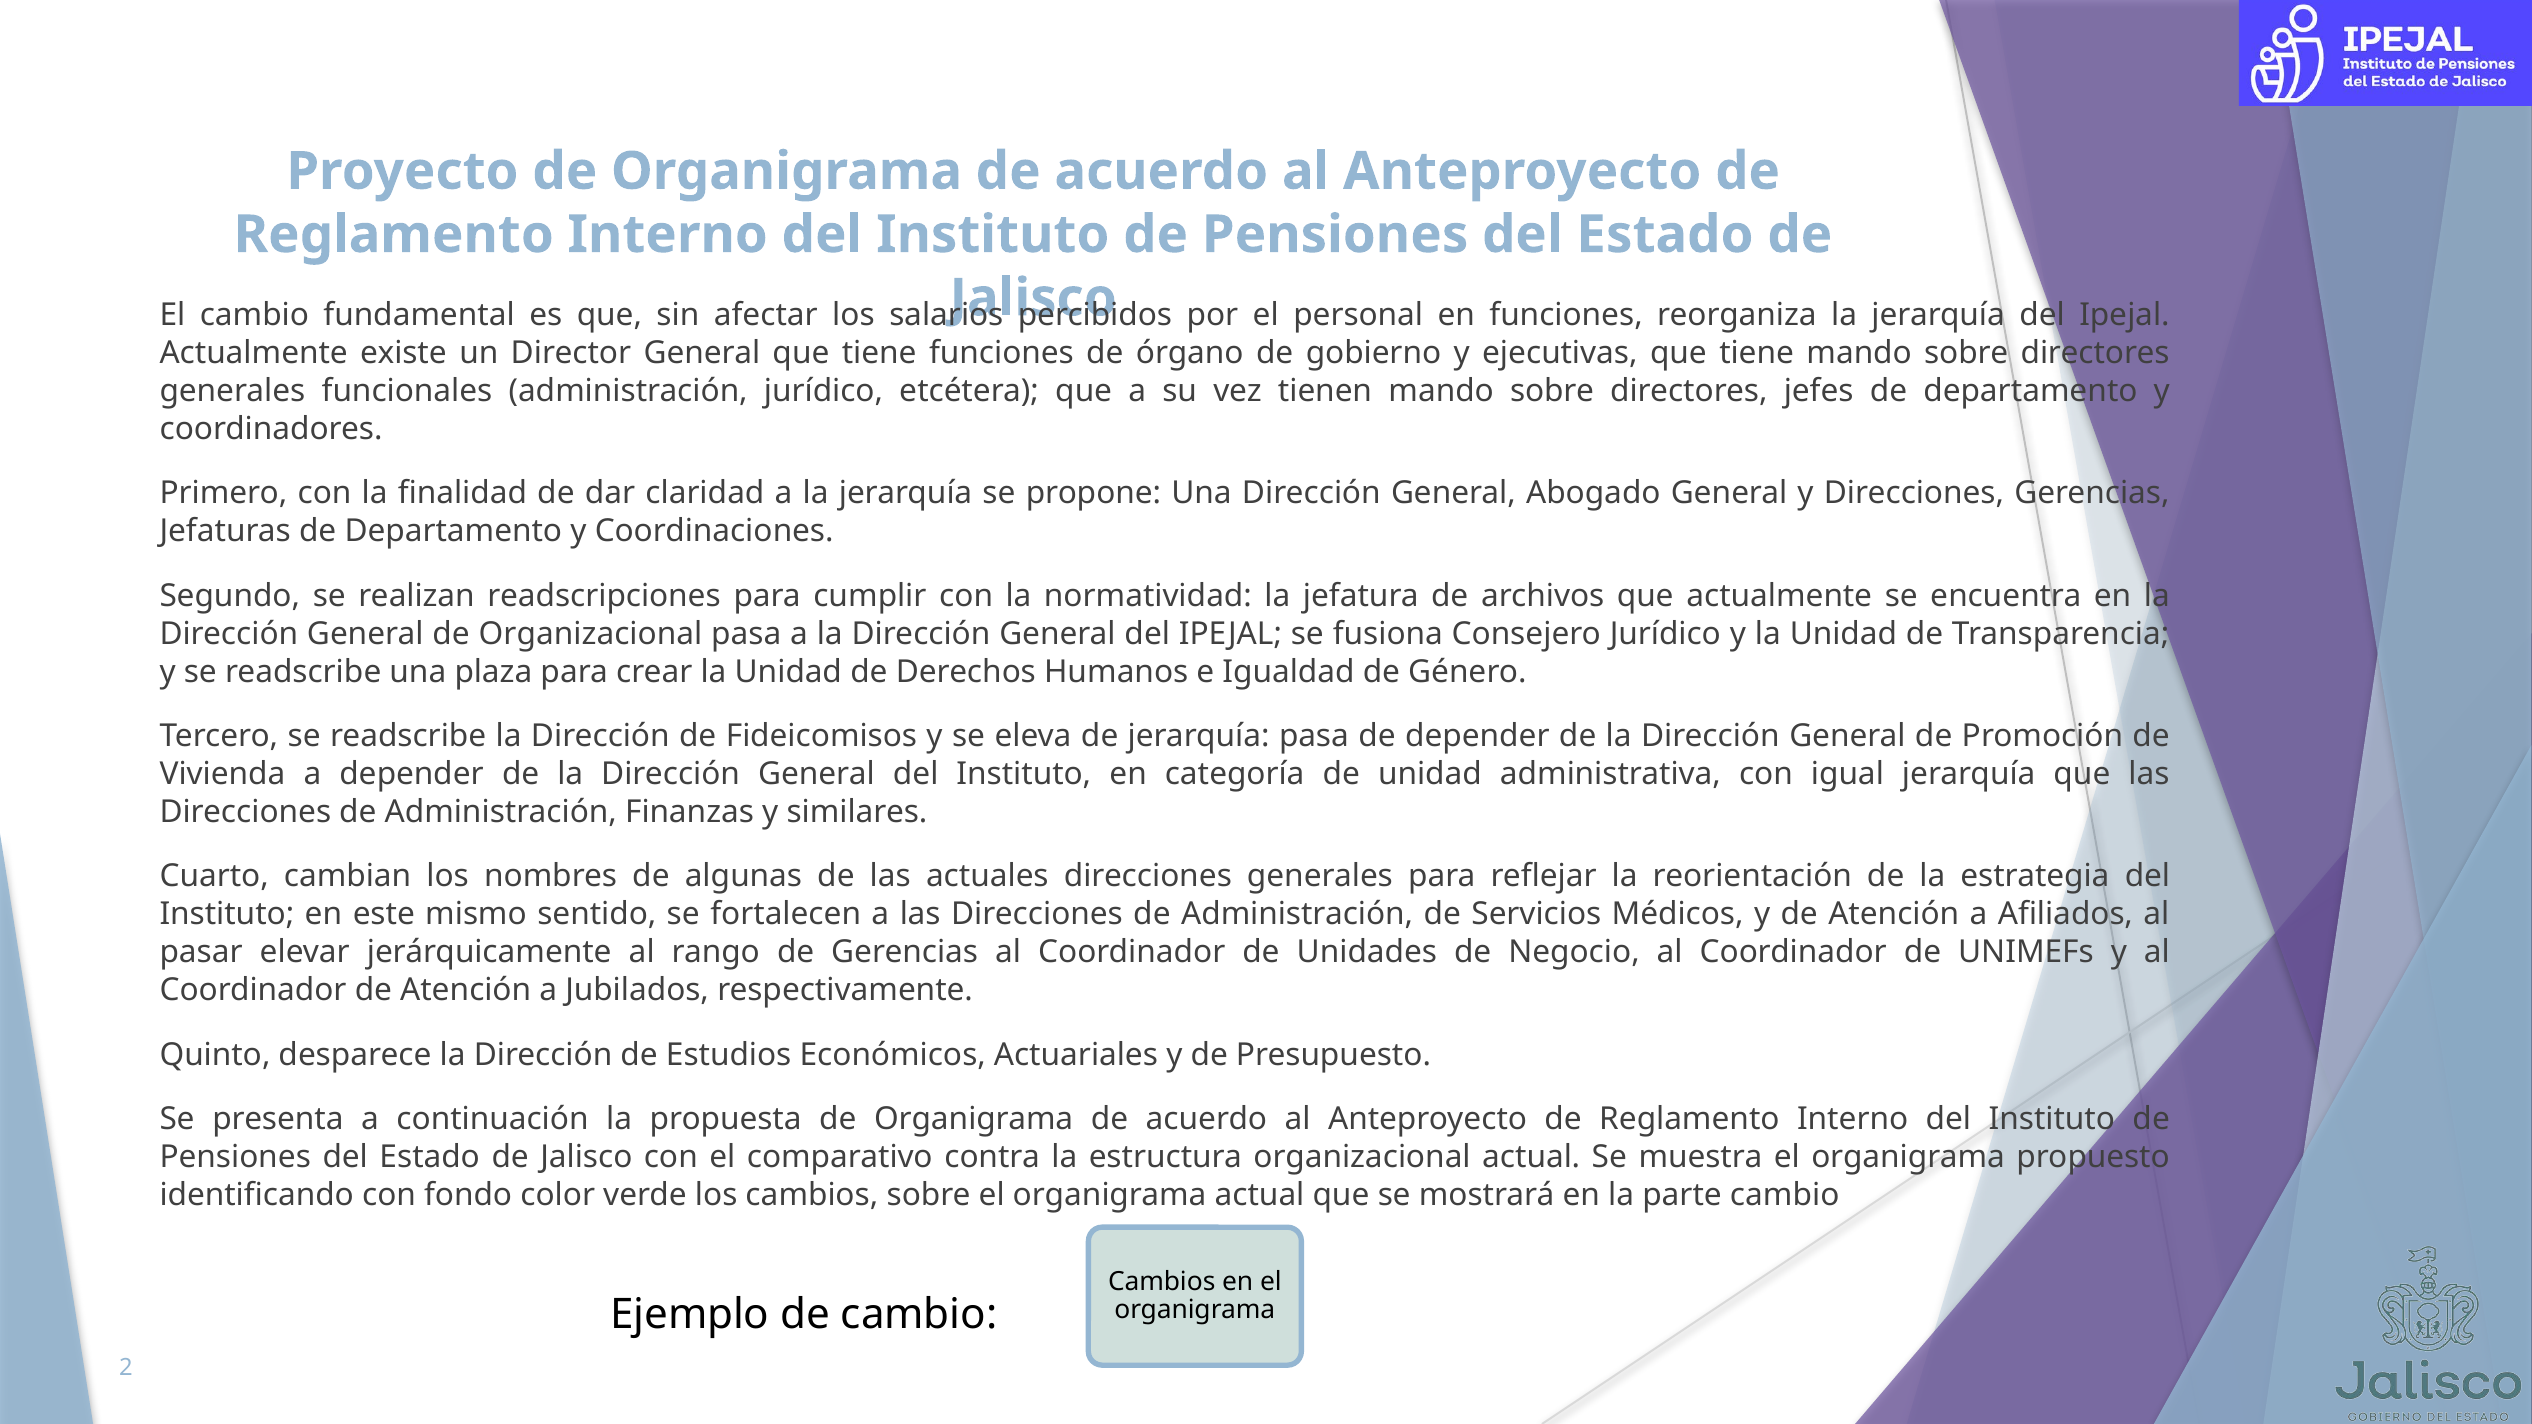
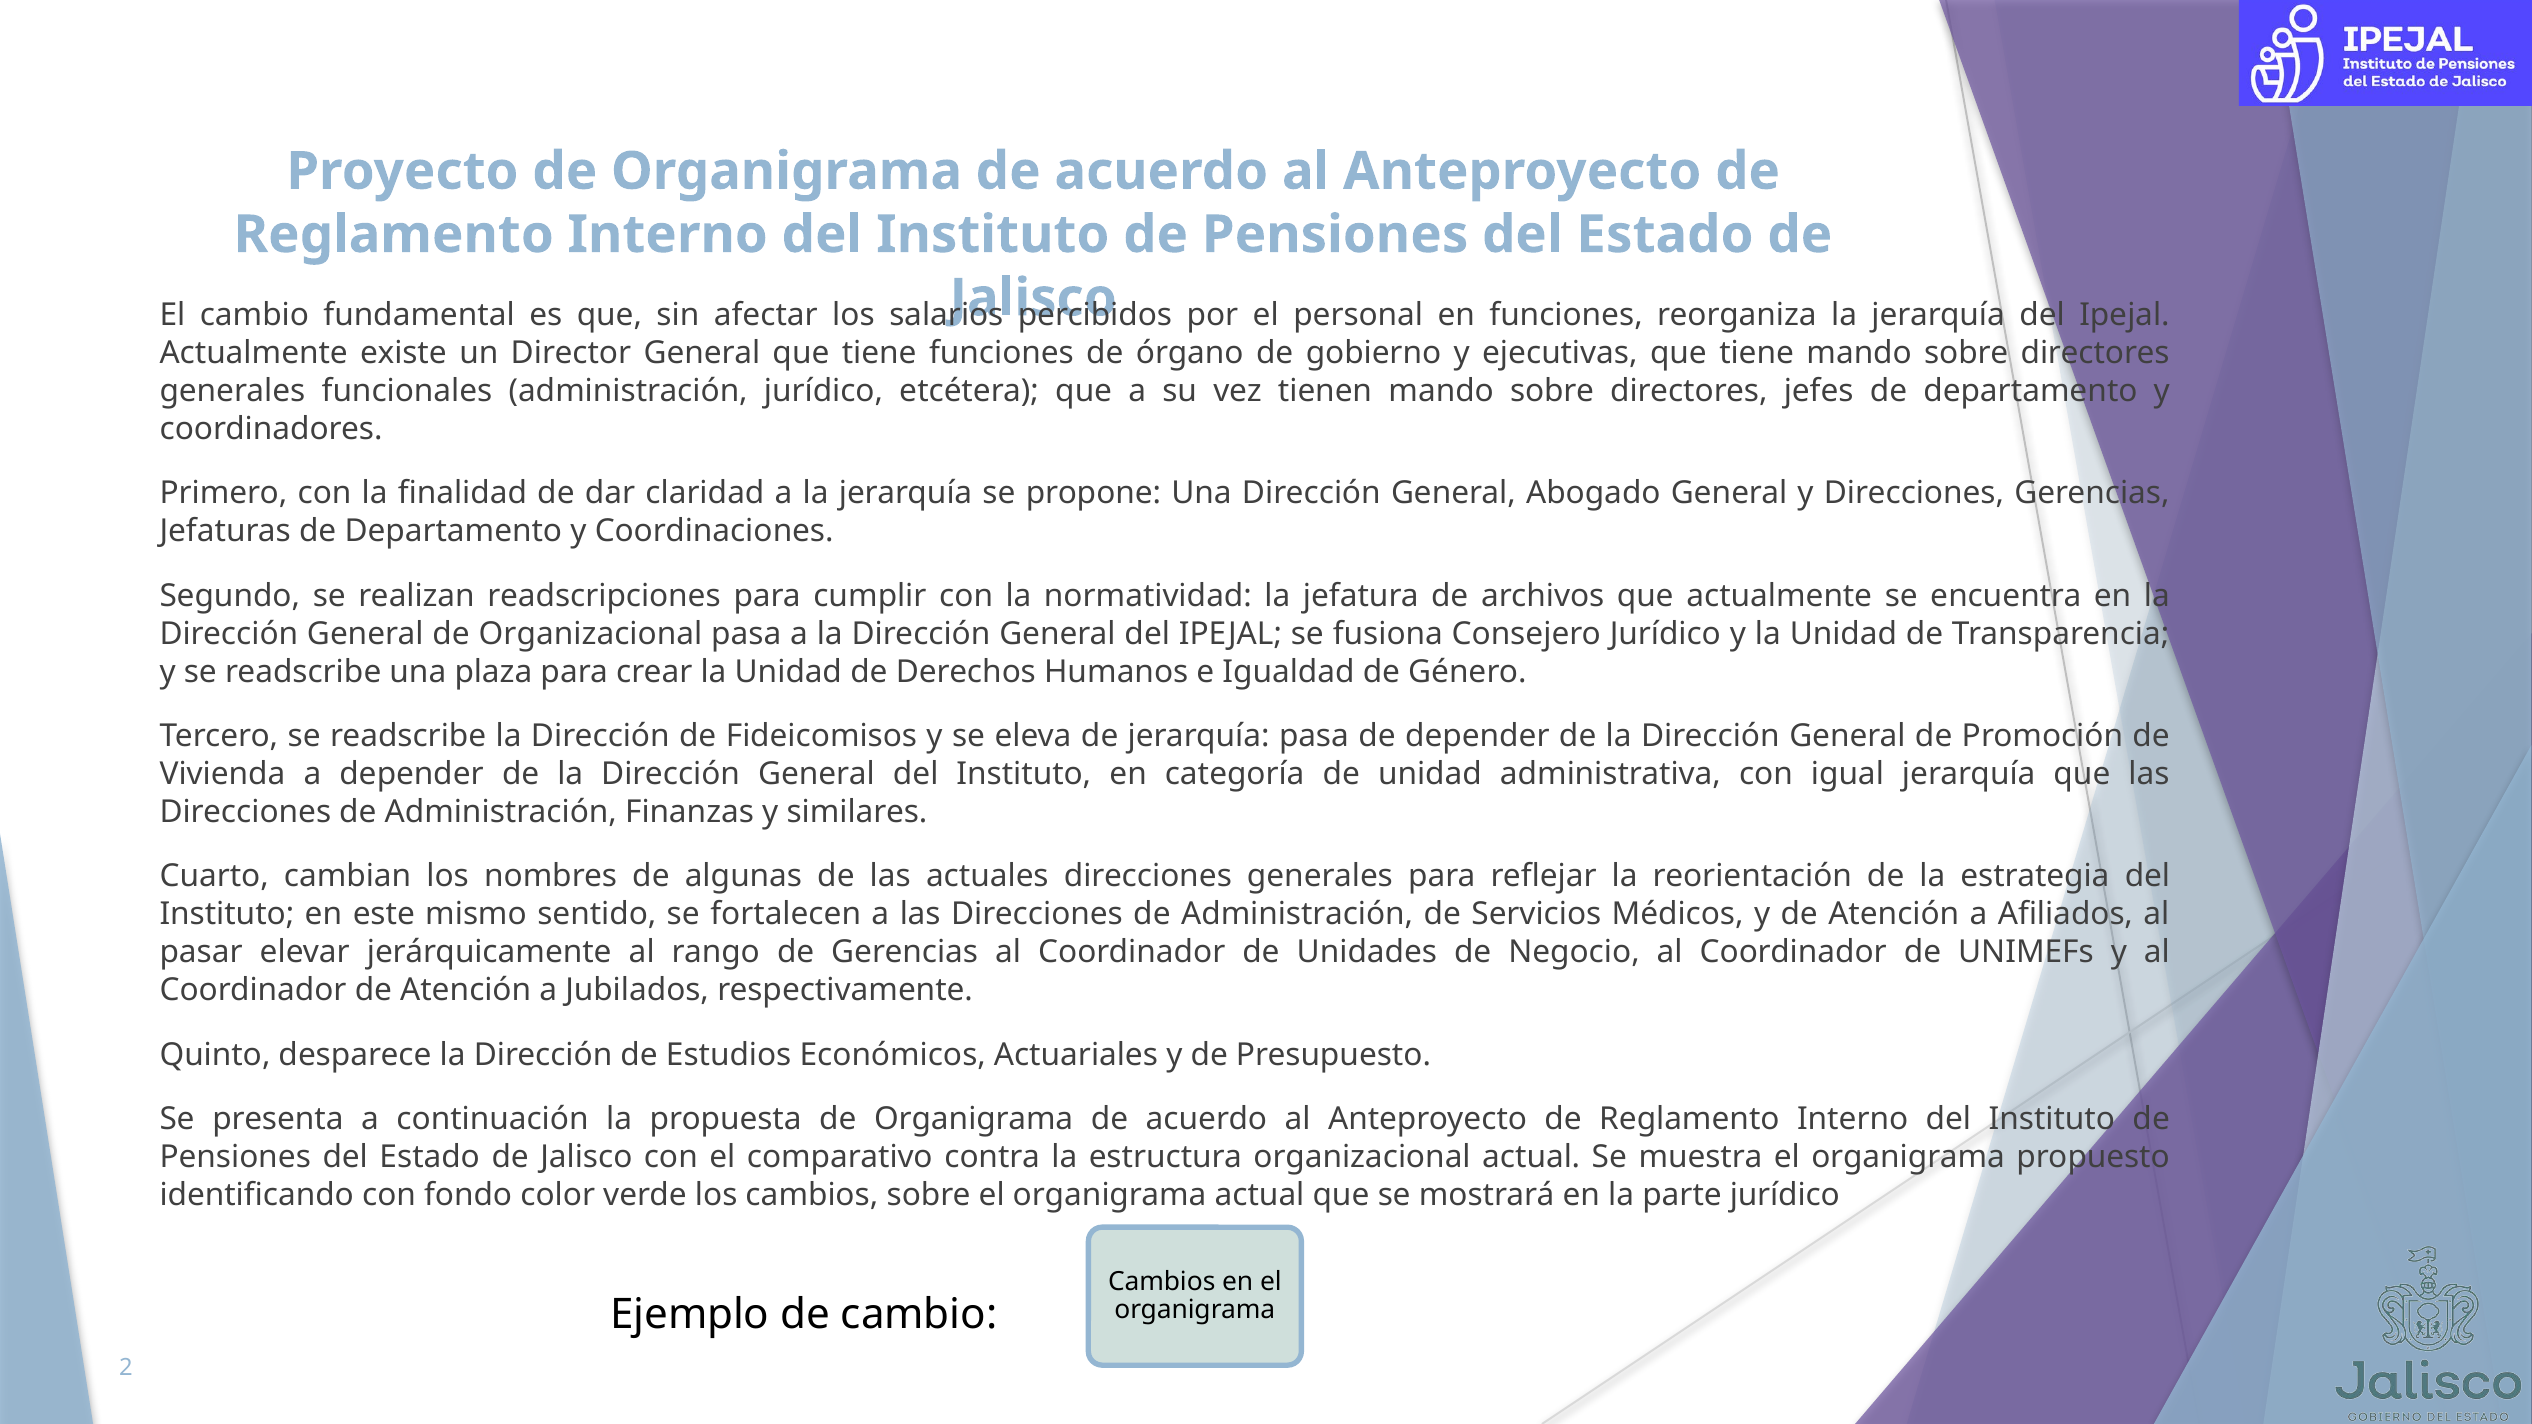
parte cambio: cambio -> jurídico
